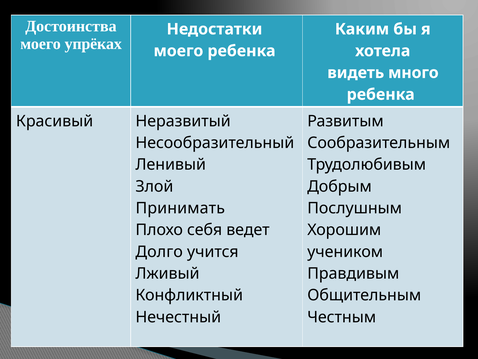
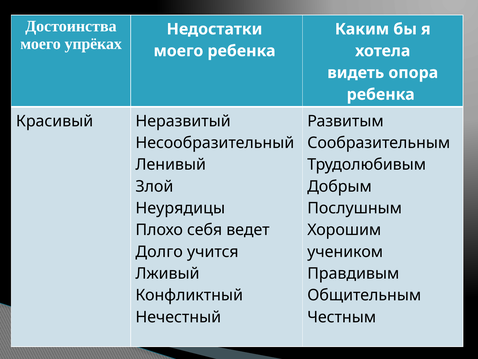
много: много -> опора
Принимать: Принимать -> Неурядицы
